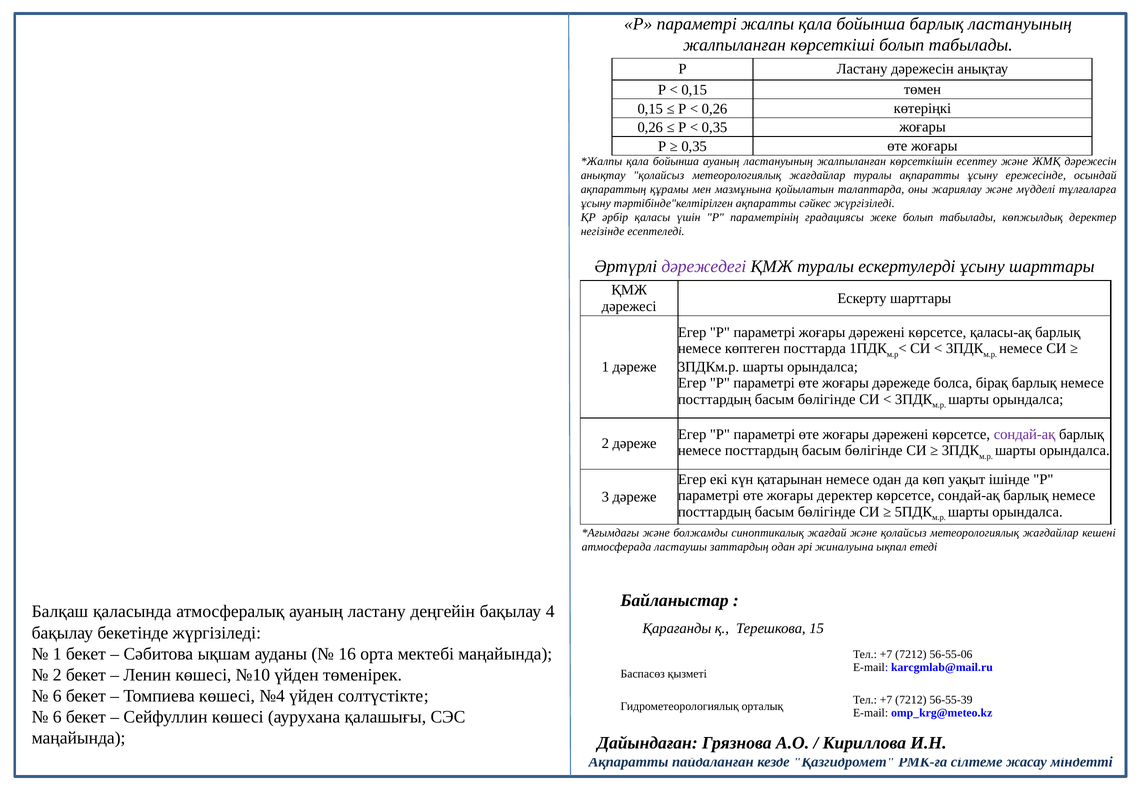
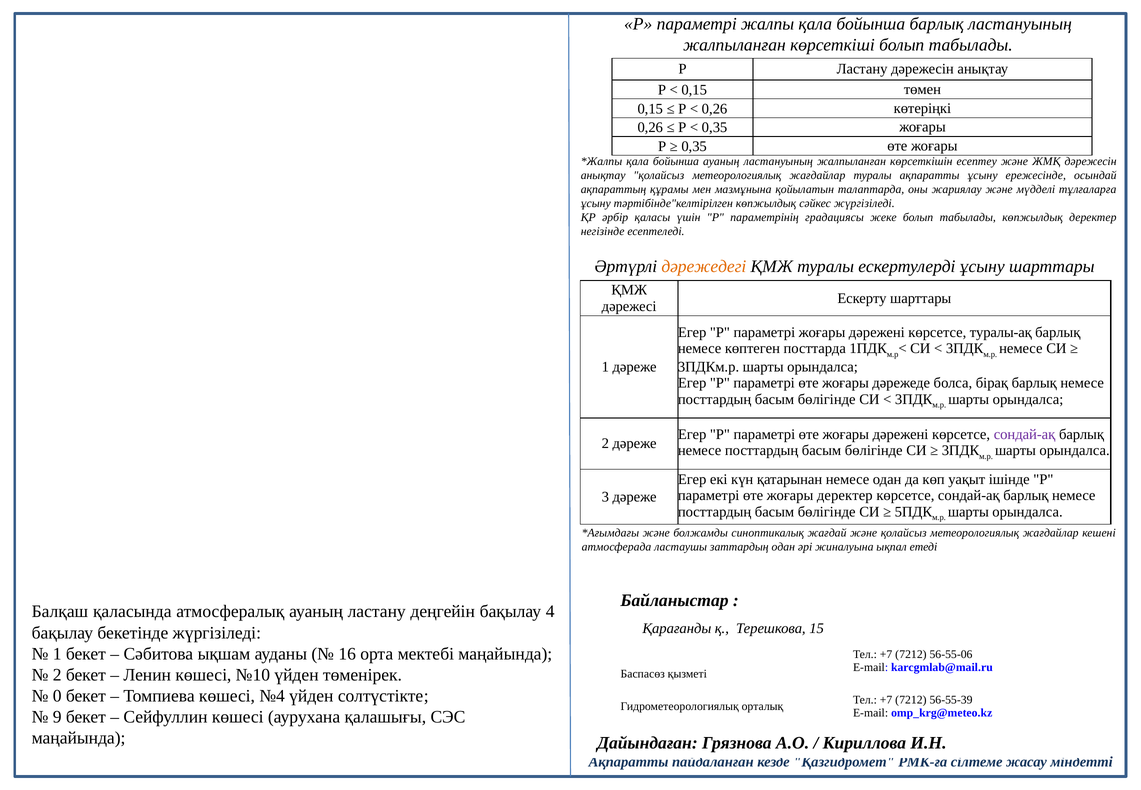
тәртібінде"келтірілген ақпаратты: ақпаратты -> көпжылдық
дәрежедегі colour: purple -> orange
қаласы-ақ: қаласы-ақ -> туралы-ақ
6 at (57, 696): 6 -> 0
6 at (57, 717): 6 -> 9
